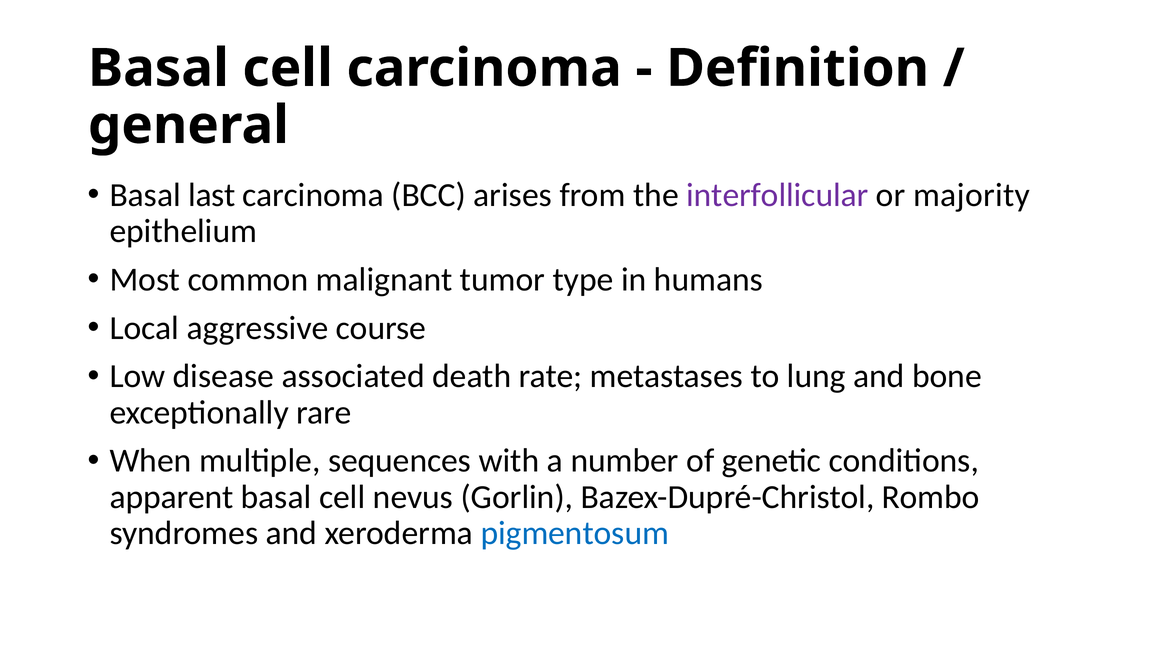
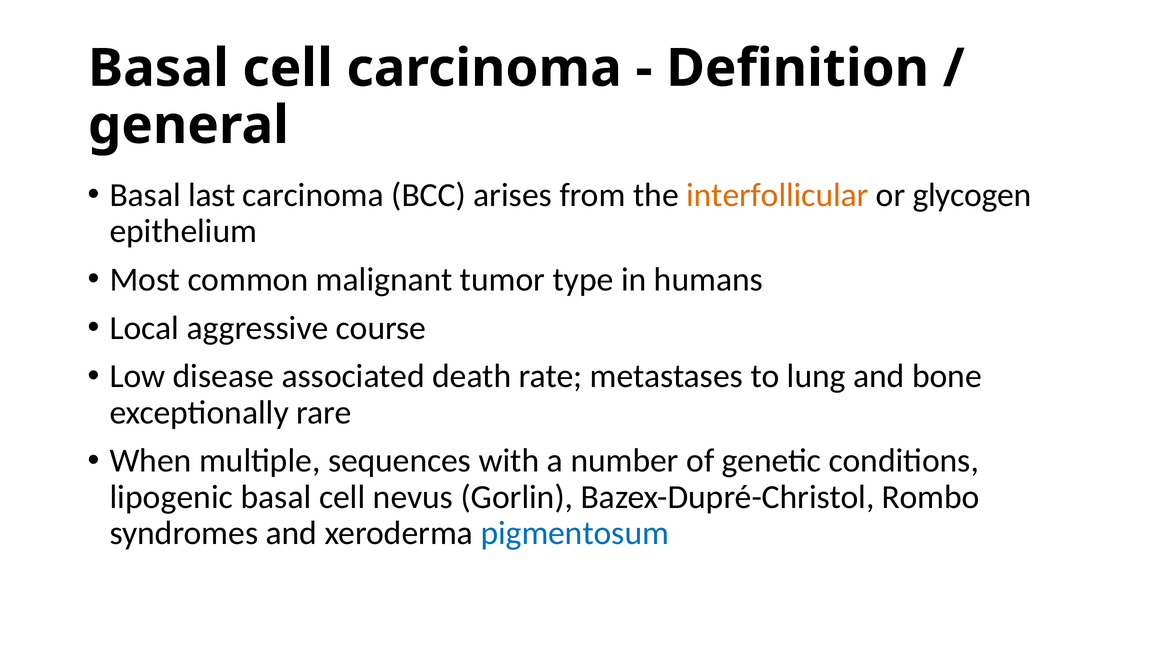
interfollicular colour: purple -> orange
majority: majority -> glycogen
apparent: apparent -> lipogenic
